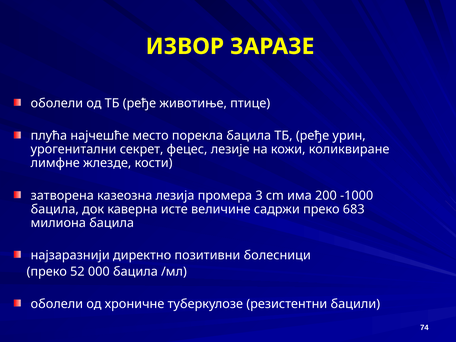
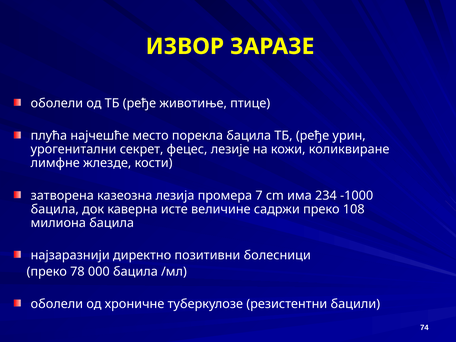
3: 3 -> 7
200: 200 -> 234
683: 683 -> 108
52: 52 -> 78
